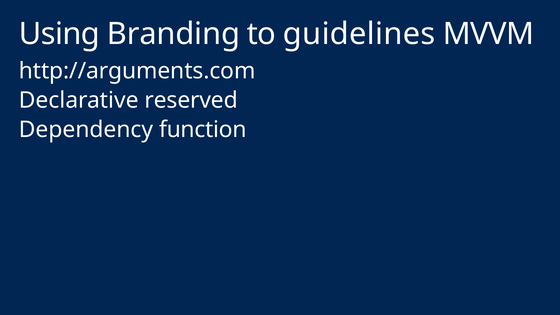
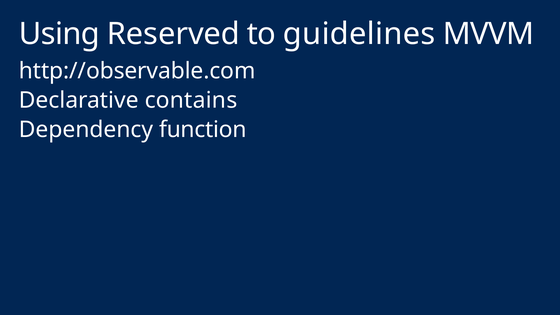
Branding: Branding -> Reserved
http://arguments.com: http://arguments.com -> http://observable.com
reserved: reserved -> contains
